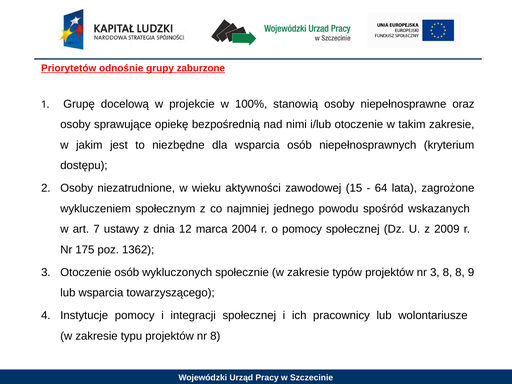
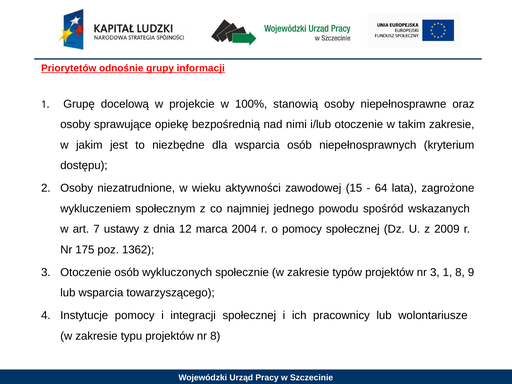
zaburzone: zaburzone -> informacji
3 8: 8 -> 1
